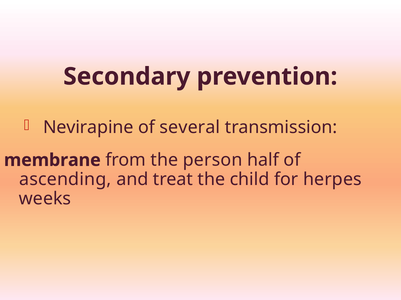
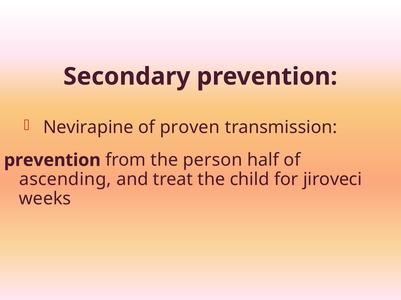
several: several -> proven
membrane at (52, 160): membrane -> prevention
herpes: herpes -> jiroveci
